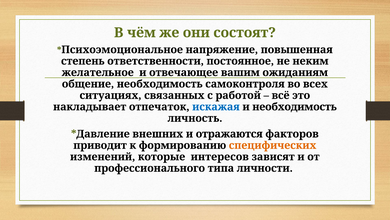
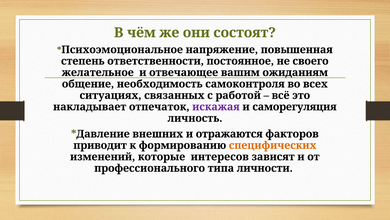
неким: неким -> своего
искажая colour: blue -> purple
и необходимость: необходимость -> саморегуляция
